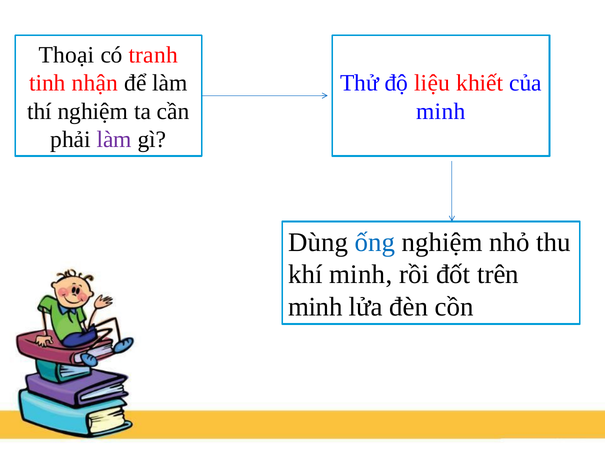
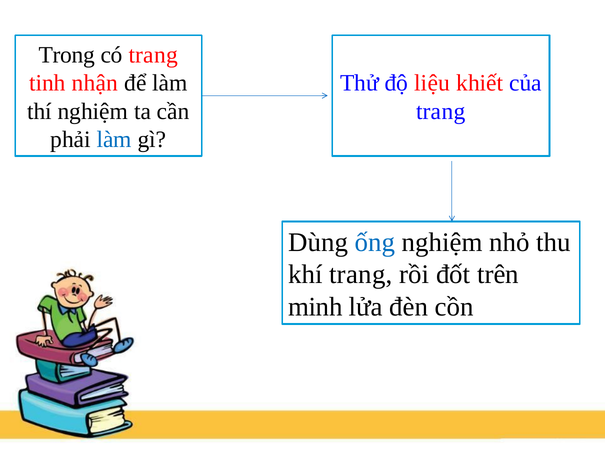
Thoại: Thoại -> Trong
có tranh: tranh -> trang
minh at (441, 112): minh -> trang
làm at (114, 140) colour: purple -> blue
khí minh: minh -> trang
